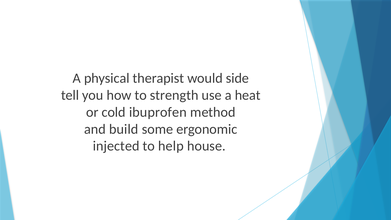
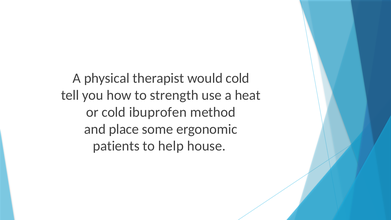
would side: side -> cold
build: build -> place
injected: injected -> patients
